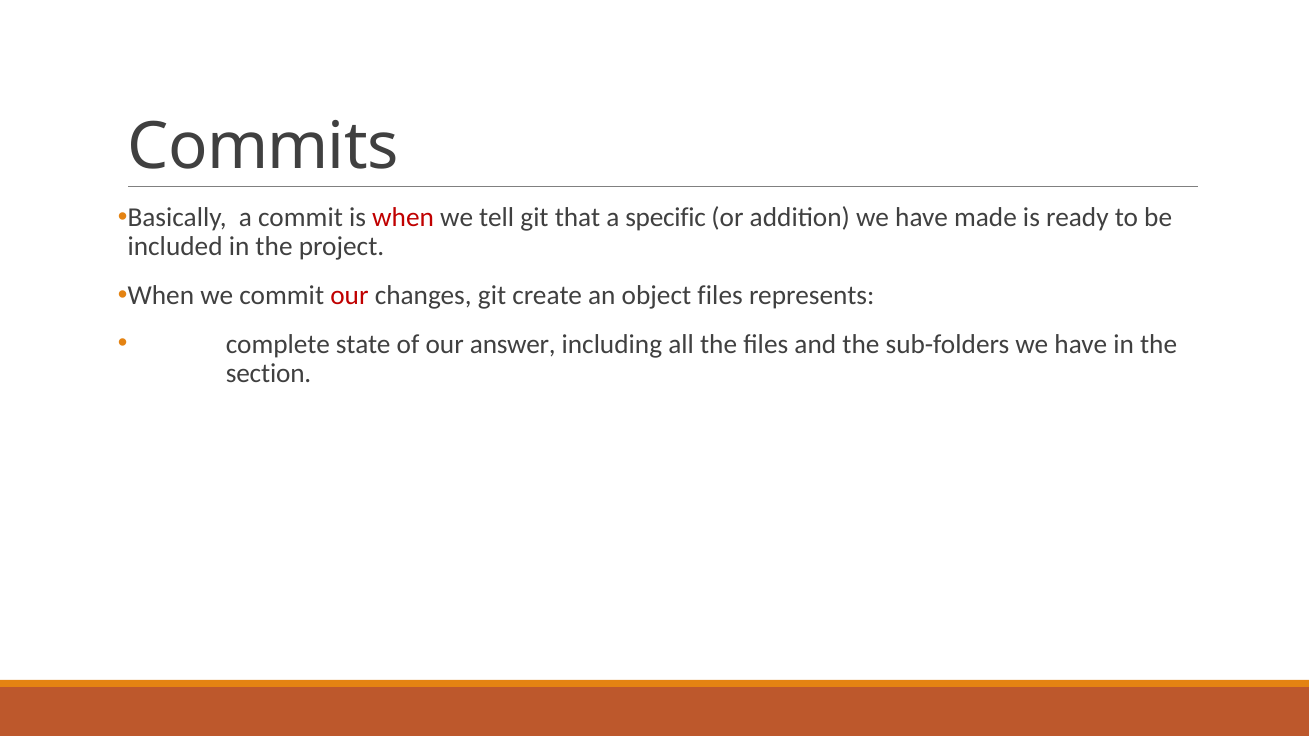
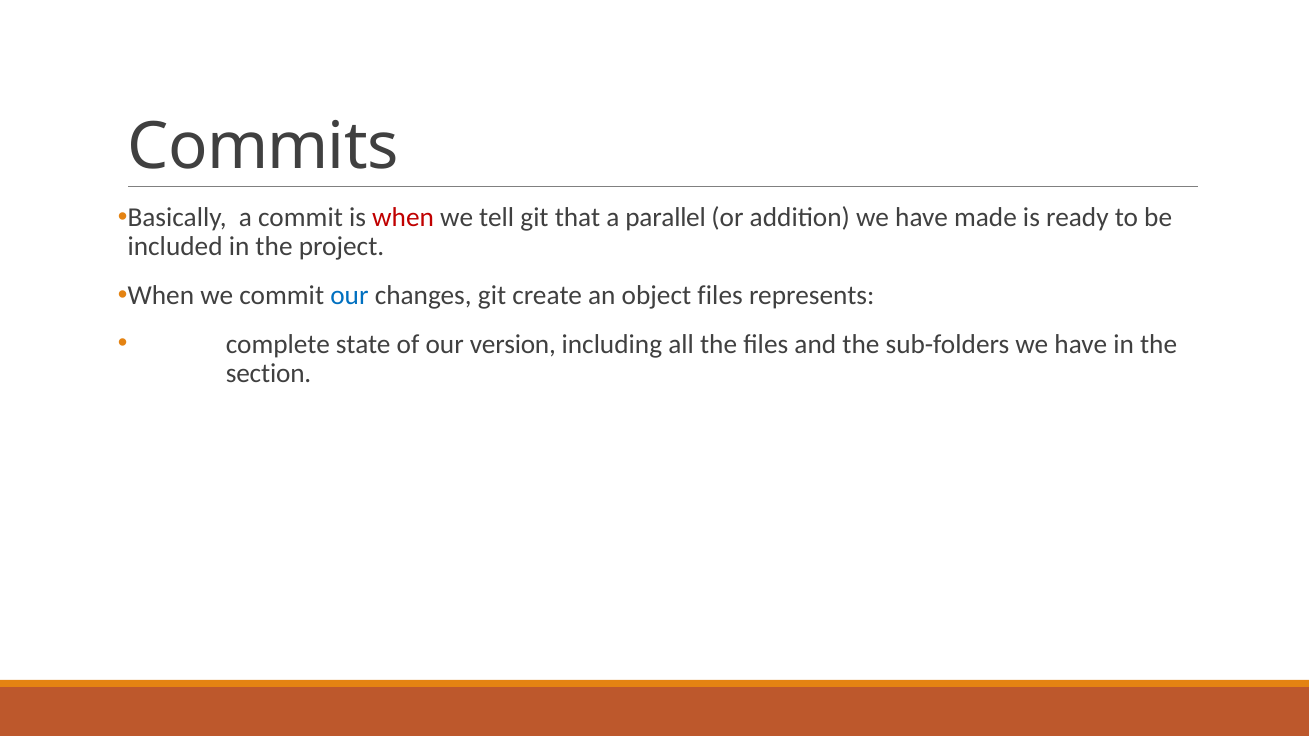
specific: specific -> parallel
our at (349, 296) colour: red -> blue
answer: answer -> version
